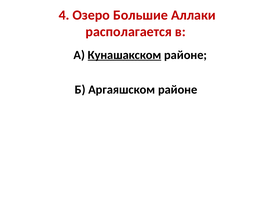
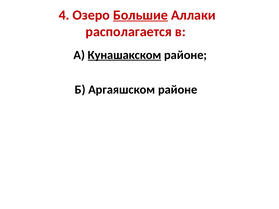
Большие underline: none -> present
